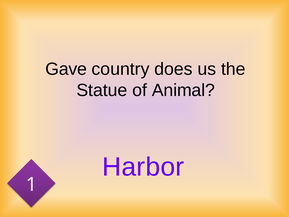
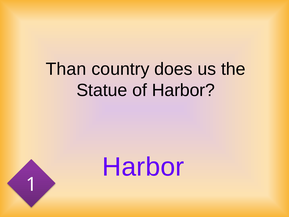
Gave: Gave -> Than
of Animal: Animal -> Harbor
